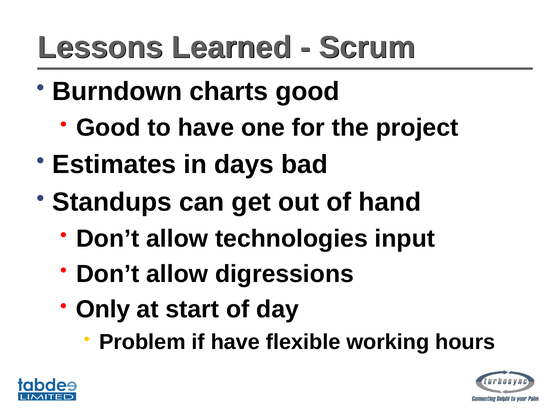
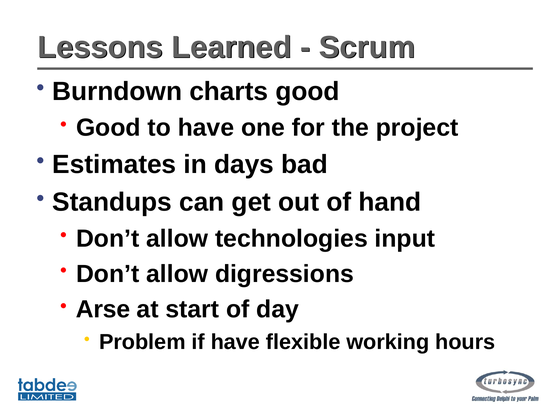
Only: Only -> Arse
